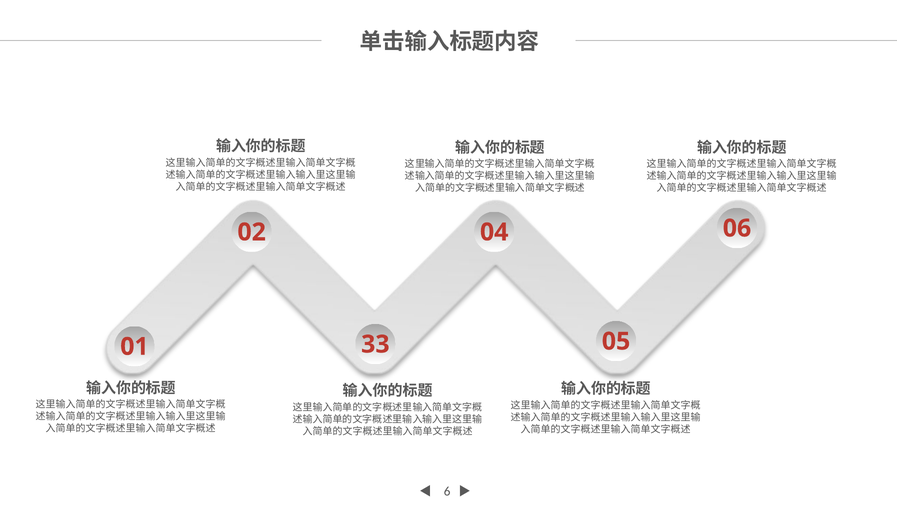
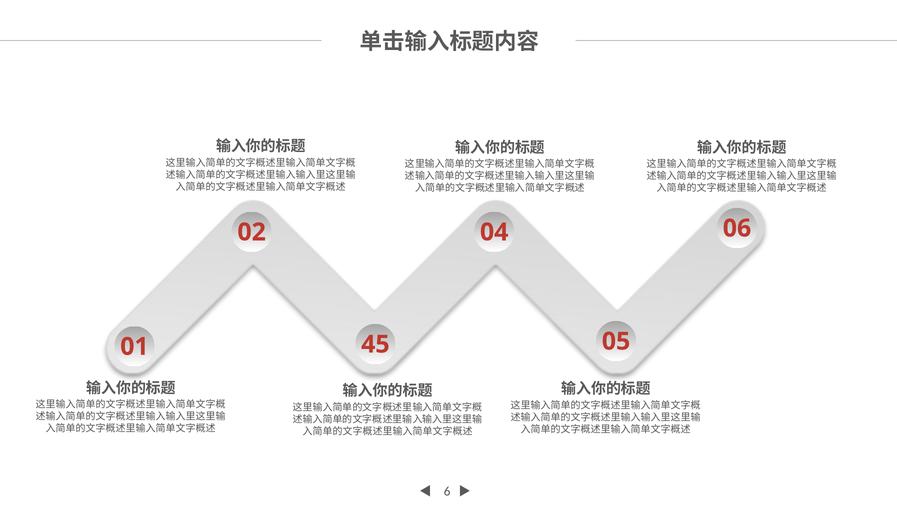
33: 33 -> 45
